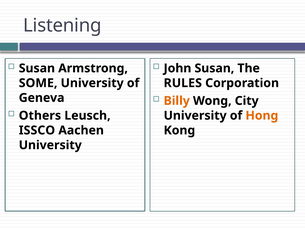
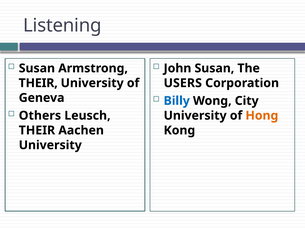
SOME at (38, 83): SOME -> THEIR
RULES: RULES -> USERS
Billy colour: orange -> blue
ISSCO at (37, 130): ISSCO -> THEIR
